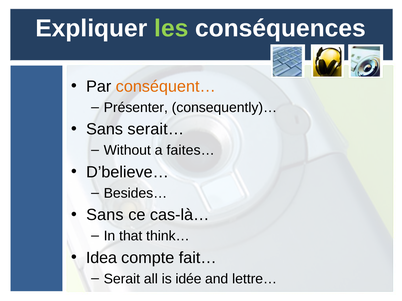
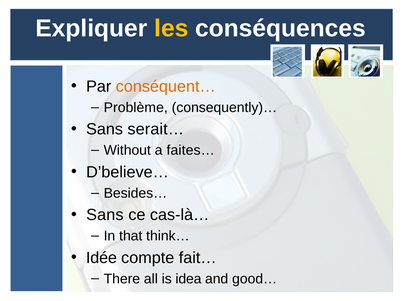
les colour: light green -> yellow
Présenter: Présenter -> Problème
Idea: Idea -> Idée
Serait: Serait -> There
idée: idée -> idea
lettre…: lettre… -> good…
